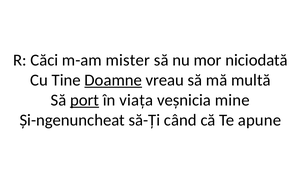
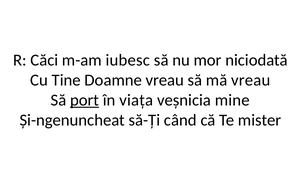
mister: mister -> iubesc
Doamne underline: present -> none
mă multă: multă -> vreau
apune: apune -> mister
